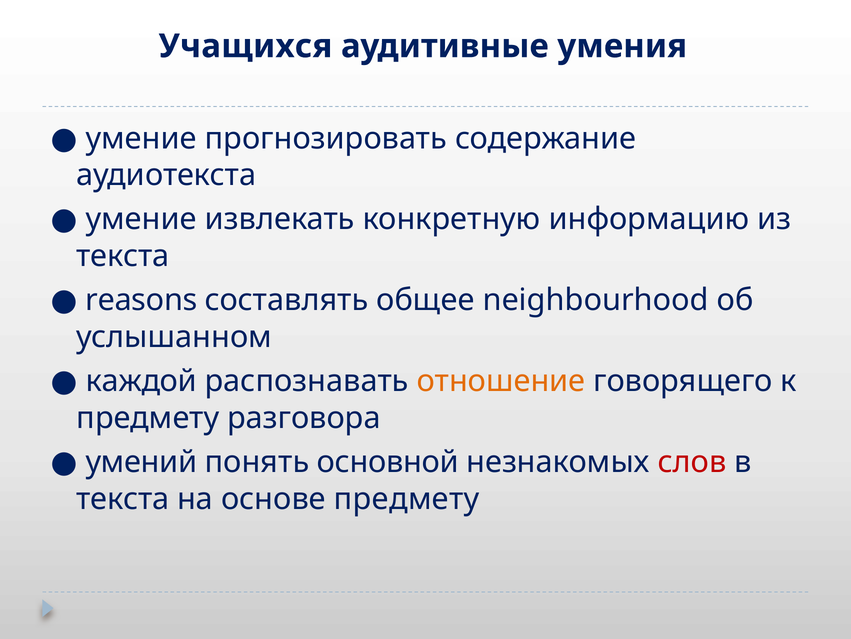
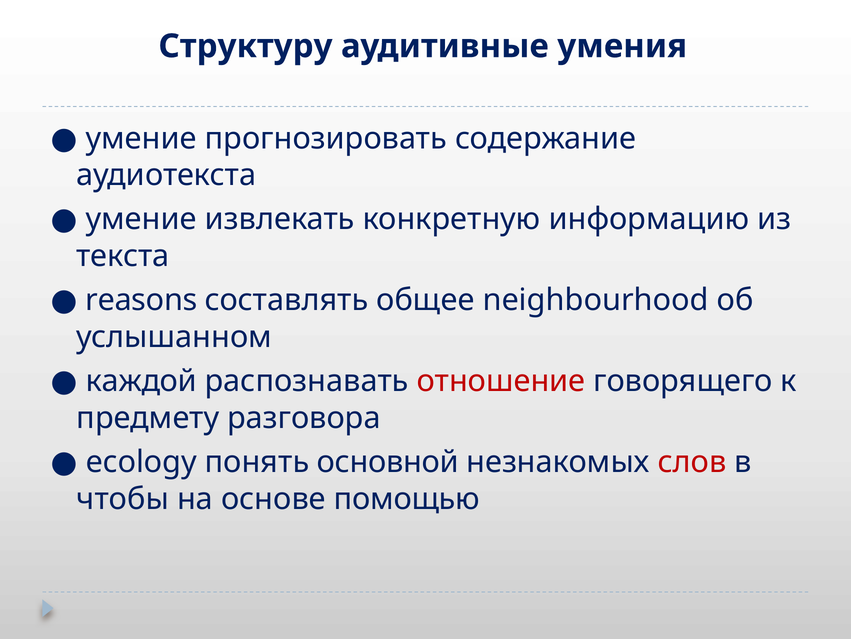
Учащихся: Учащихся -> Структуру
отношение colour: orange -> red
умений: умений -> ecology
текста at (123, 498): текста -> чтобы
основе предмету: предмету -> помощью
